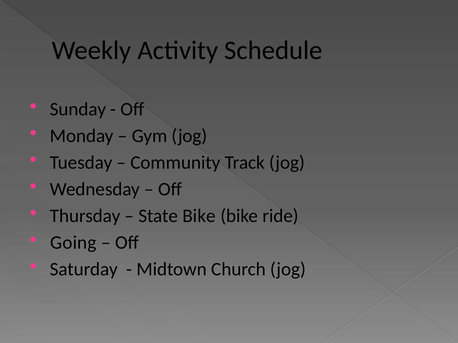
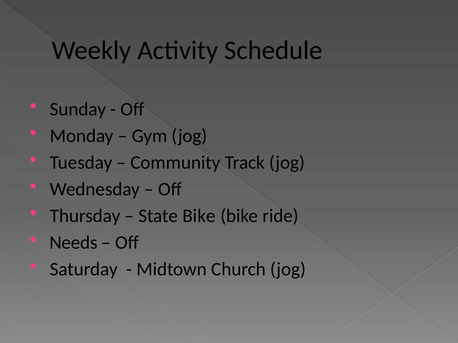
Going: Going -> Needs
